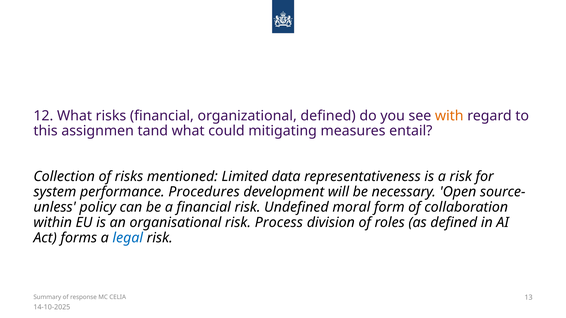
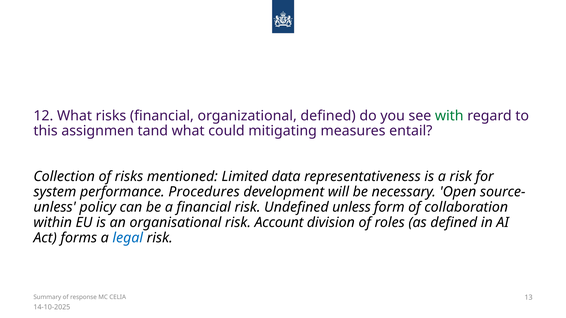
with colour: orange -> green
Undefined moral: moral -> unless
Process: Process -> Account
